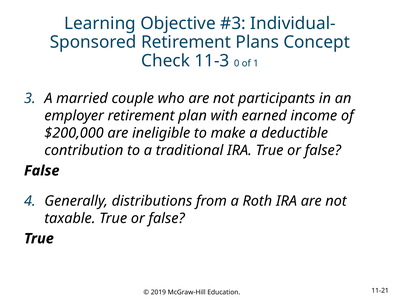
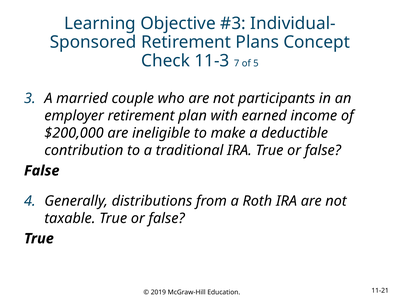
0: 0 -> 7
1: 1 -> 5
